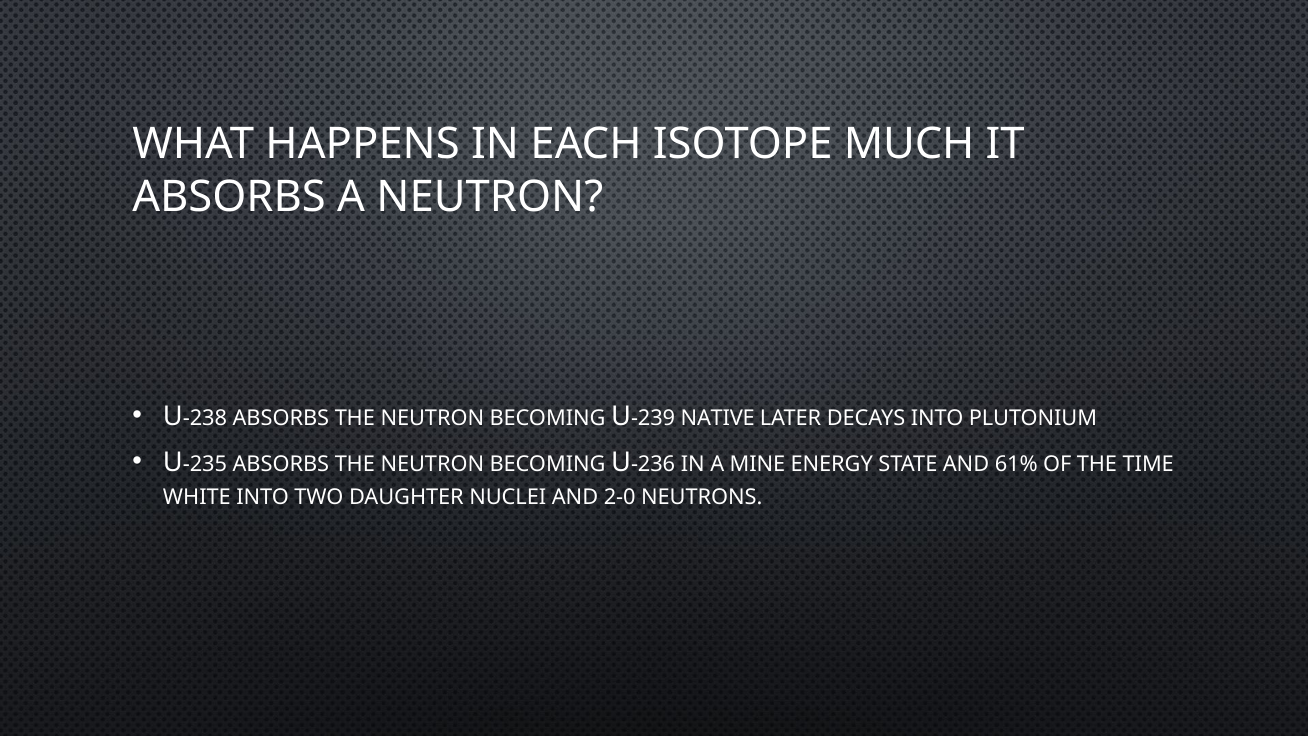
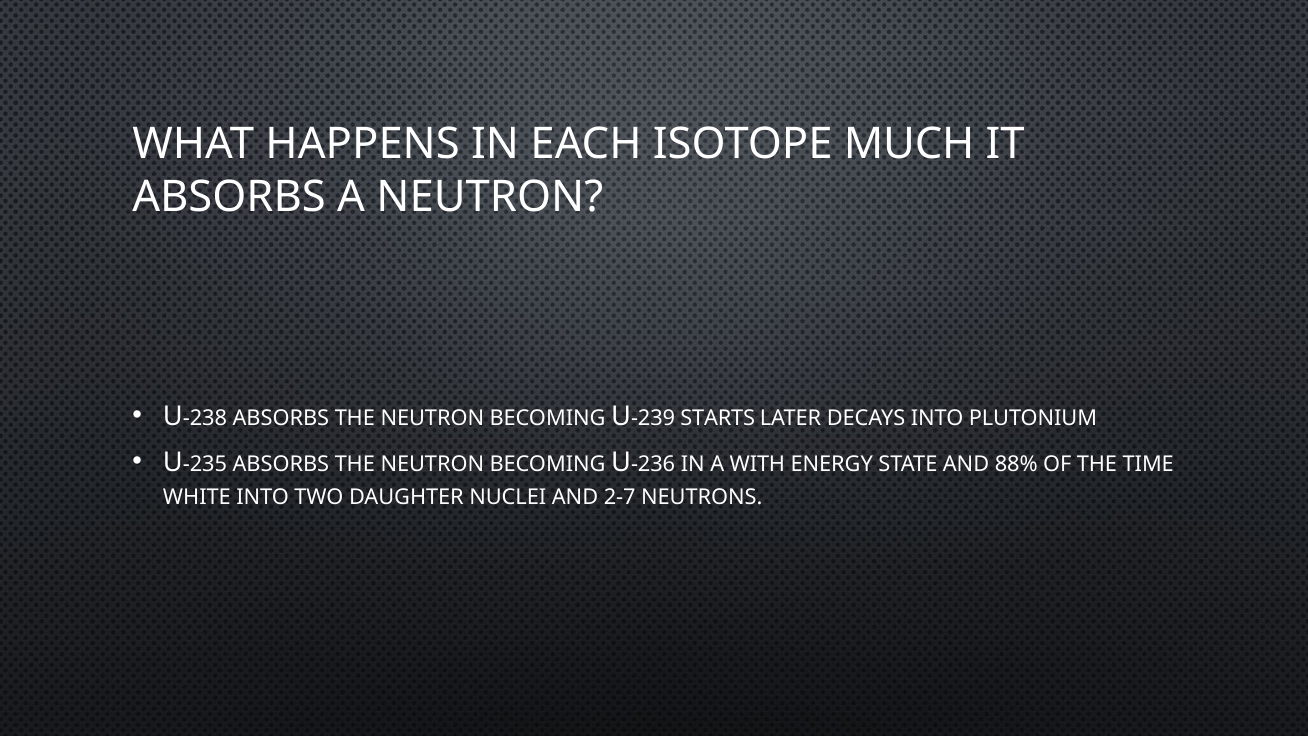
NATIVE: NATIVE -> STARTS
MINE: MINE -> WITH
61%: 61% -> 88%
2-0: 2-0 -> 2-7
